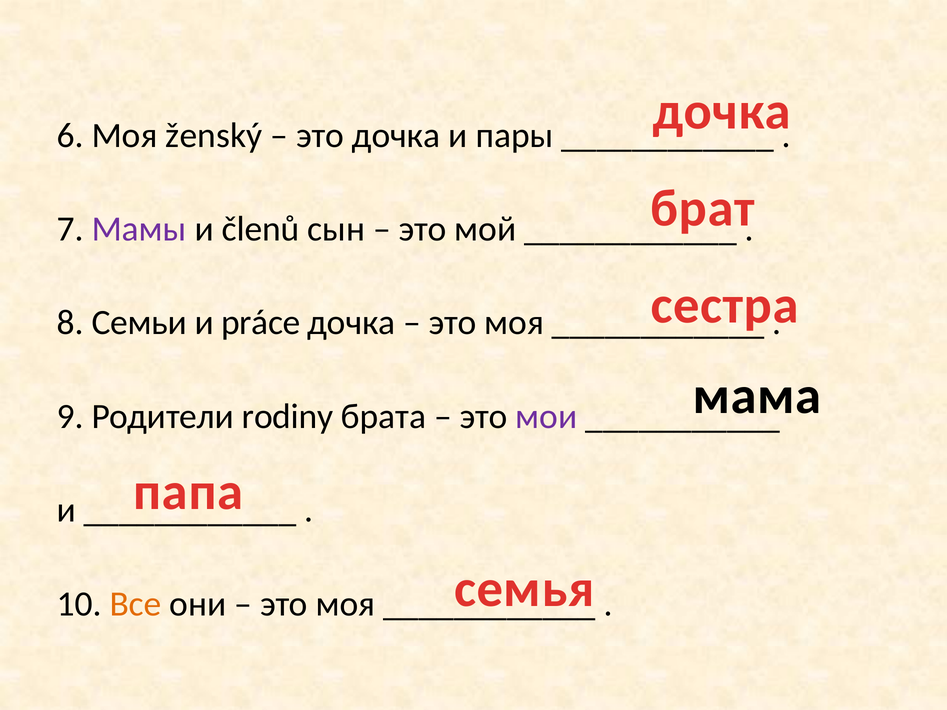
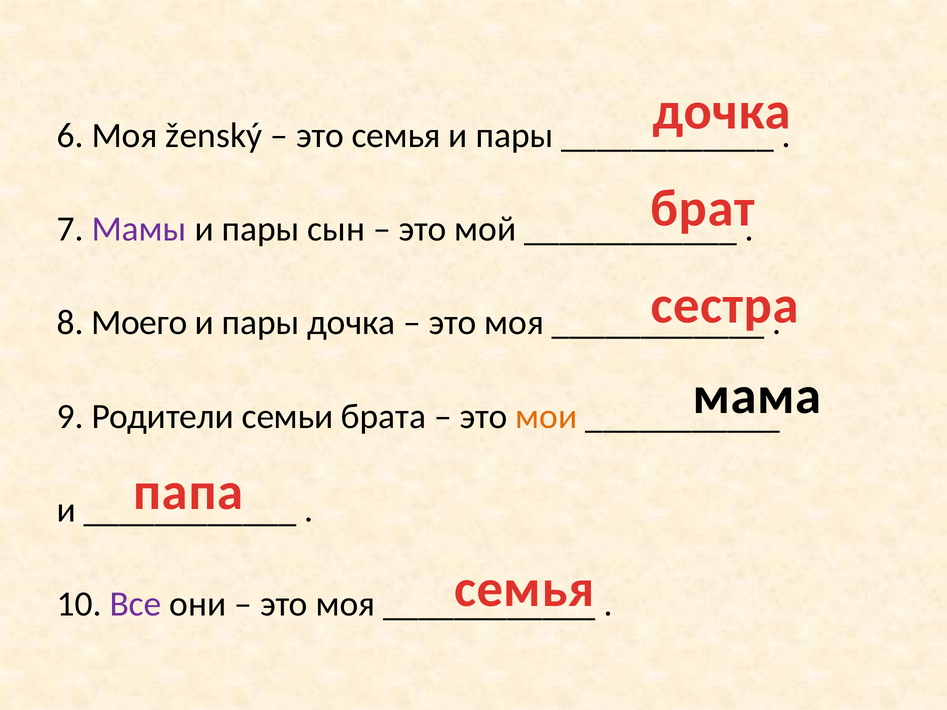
это дочка: дочка -> семья
členů at (261, 229): členů -> пары
Семьи: Семьи -> Моего
práce at (261, 323): práce -> пары
rodiny: rodiny -> семьи
мои colour: purple -> orange
Все colour: orange -> purple
